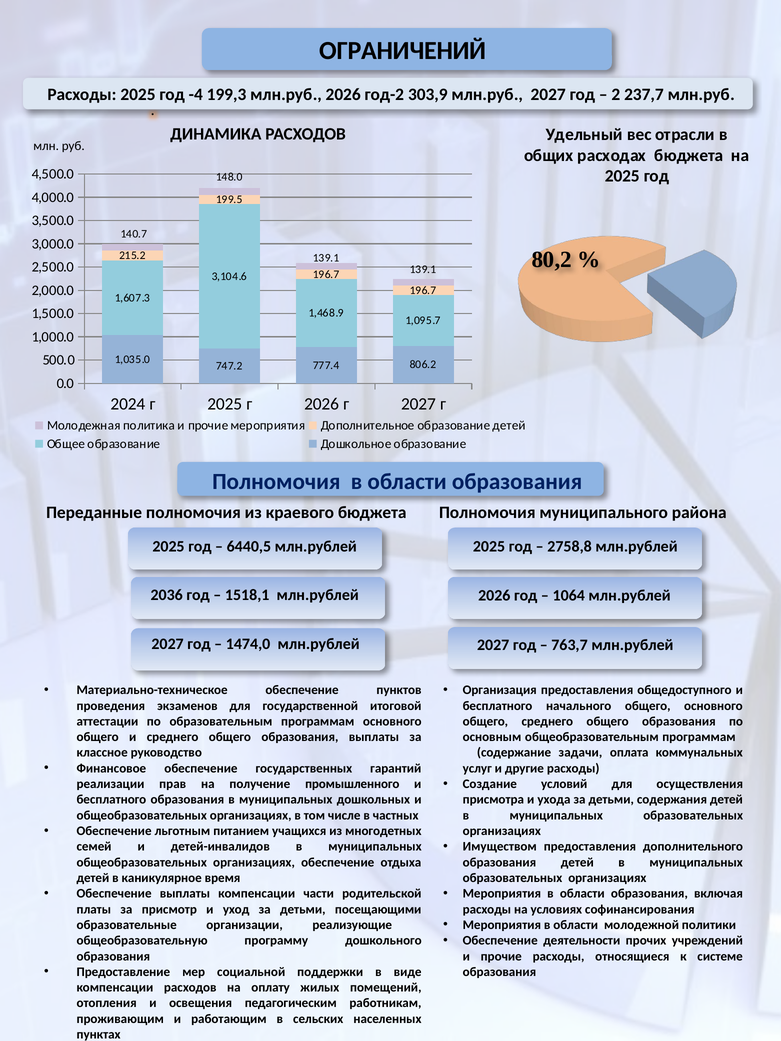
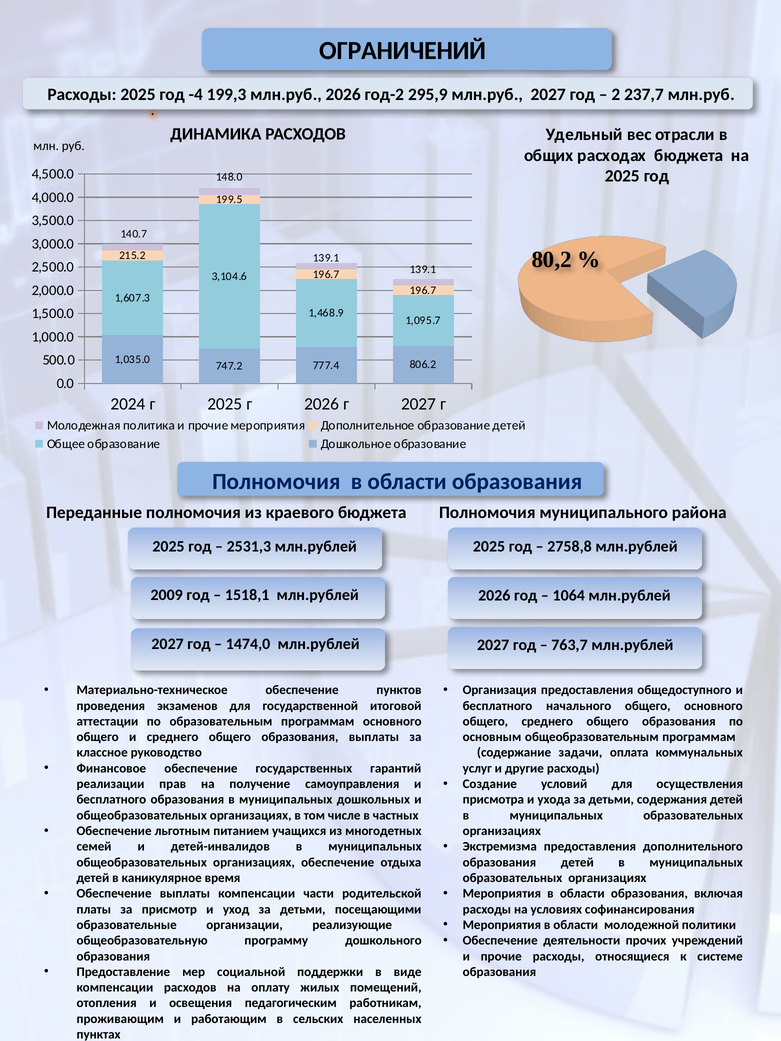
303,9: 303,9 -> 295,9
6440,5: 6440,5 -> 2531,3
2036: 2036 -> 2009
промышленного: промышленного -> самоуправления
Имуществом: Имуществом -> Экстремизма
